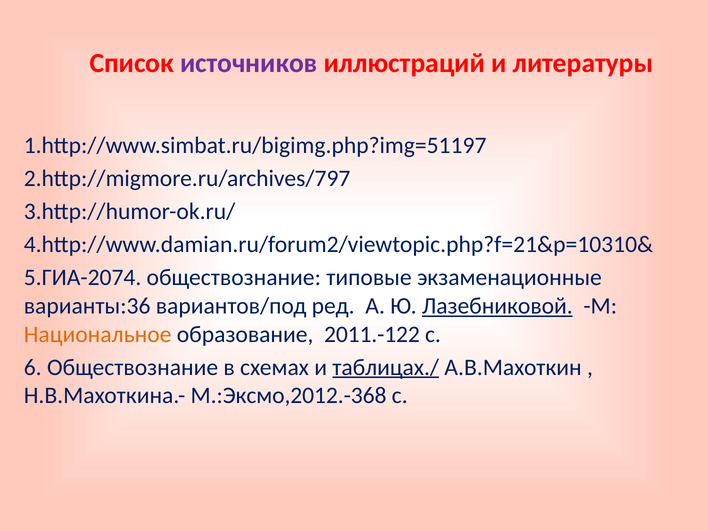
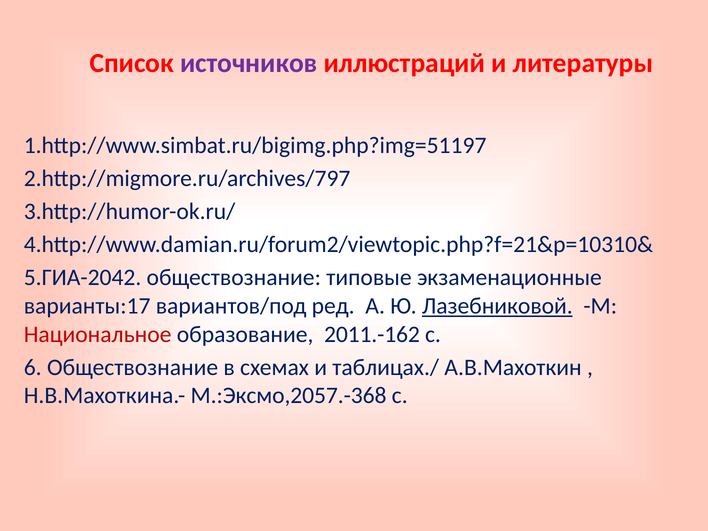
5.ГИА-2074: 5.ГИА-2074 -> 5.ГИА-2042
варианты:36: варианты:36 -> варианты:17
Национальное colour: orange -> red
2011.-122: 2011.-122 -> 2011.-162
таблицах./ underline: present -> none
М.:Эксмо,2012.-368: М.:Эксмо,2012.-368 -> М.:Эксмо,2057.-368
